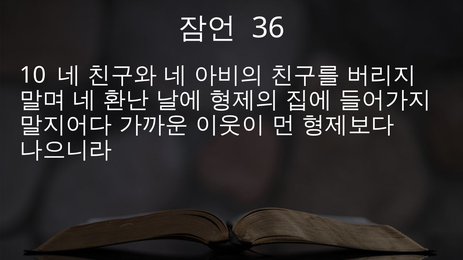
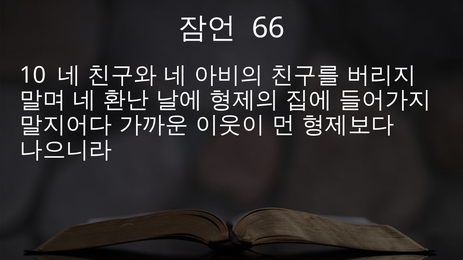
36: 36 -> 66
